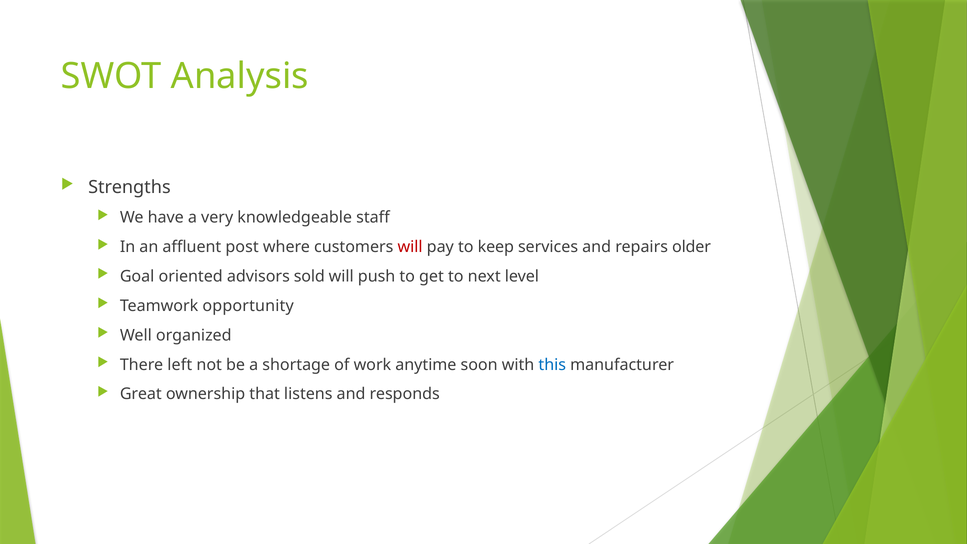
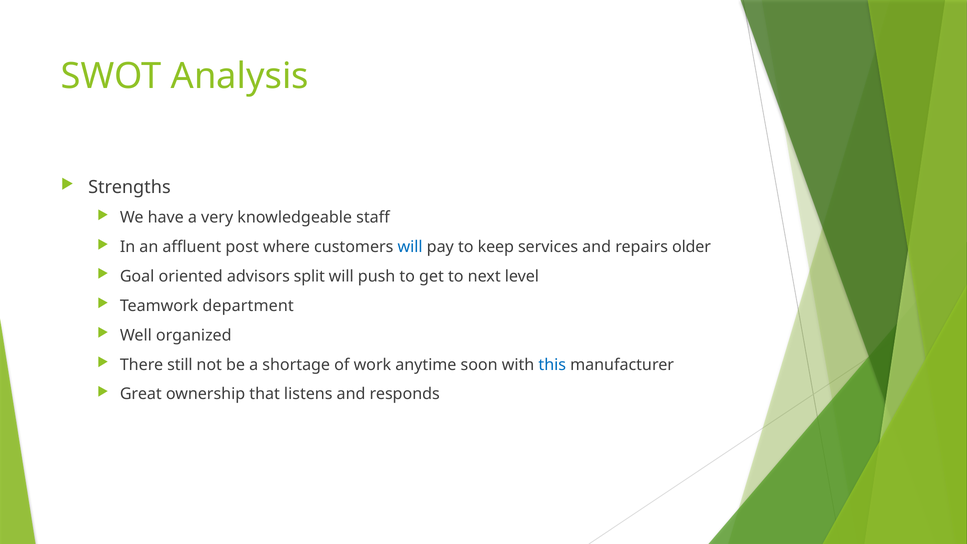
will at (410, 247) colour: red -> blue
sold: sold -> split
opportunity: opportunity -> department
left: left -> still
